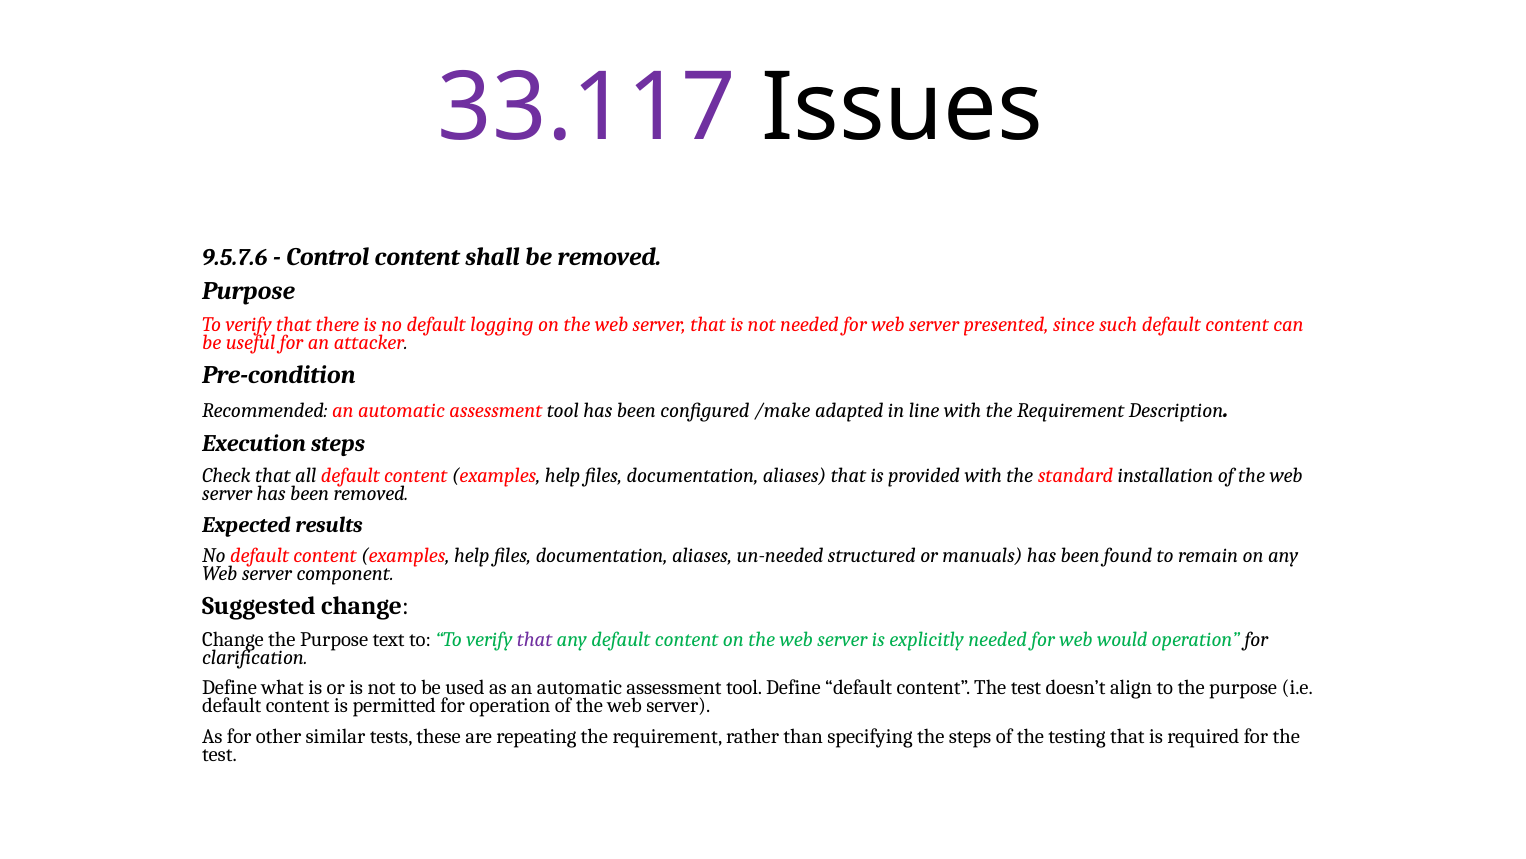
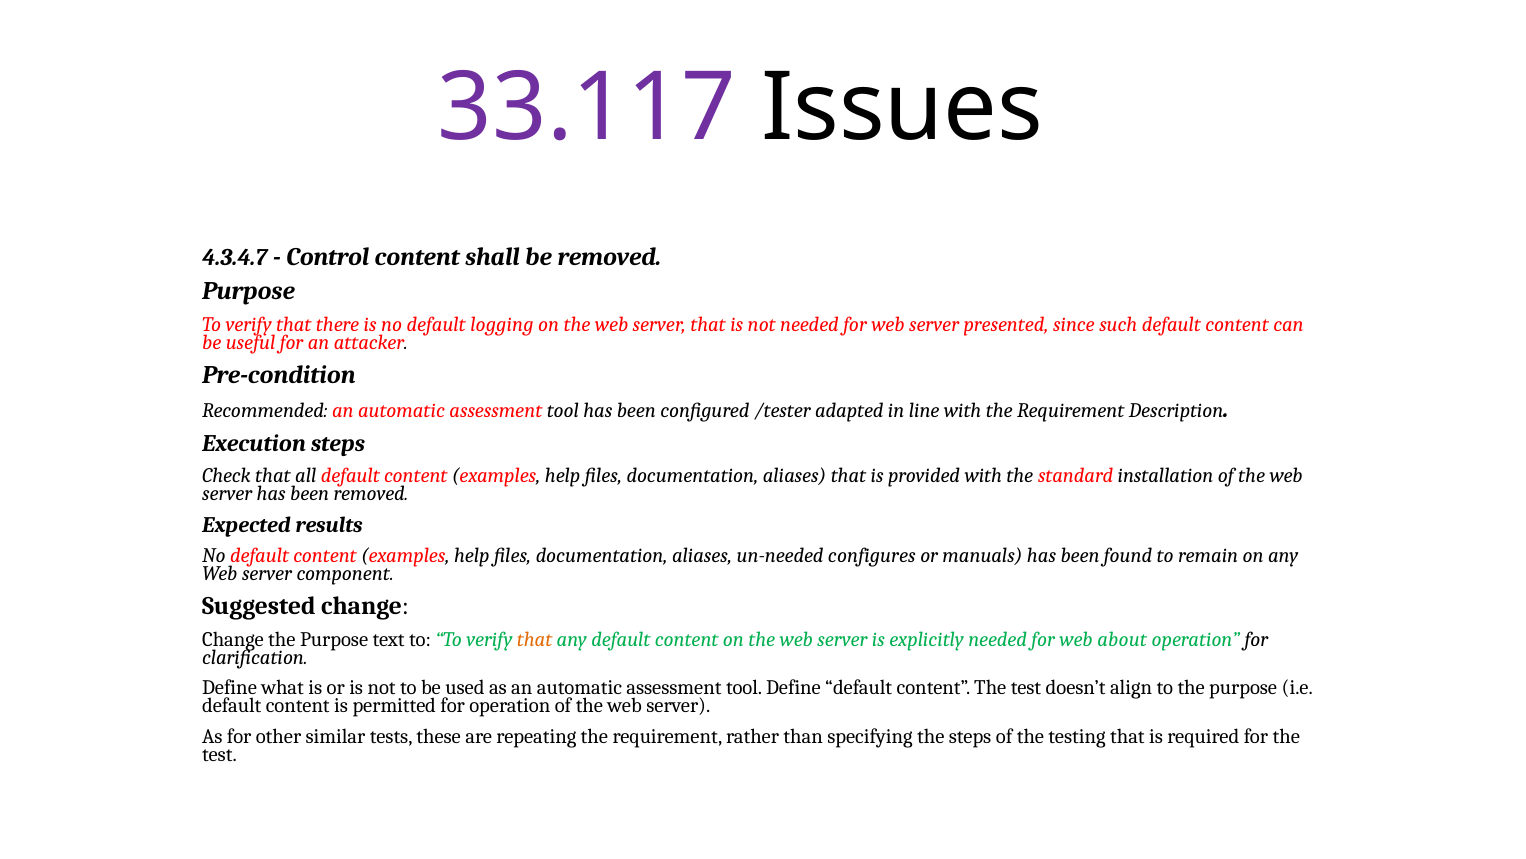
9.5.7.6: 9.5.7.6 -> 4.3.4.7
/make: /make -> /tester
structured: structured -> configures
that at (535, 639) colour: purple -> orange
would: would -> about
